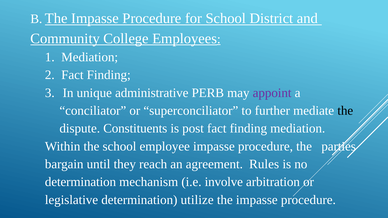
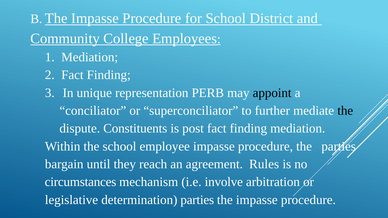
administrative: administrative -> representation
appoint colour: purple -> black
determination at (80, 182): determination -> circumstances
determination utilize: utilize -> parties
